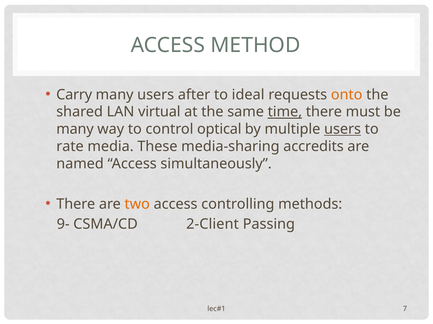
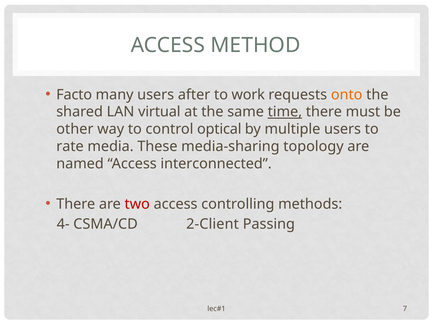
Carry: Carry -> Facto
ideal: ideal -> work
many at (75, 129): many -> other
users at (343, 129) underline: present -> none
accredits: accredits -> topology
simultaneously: simultaneously -> interconnected
two colour: orange -> red
9-: 9- -> 4-
